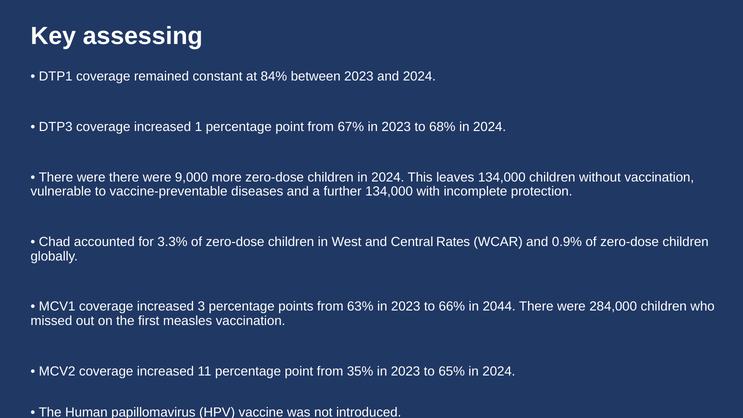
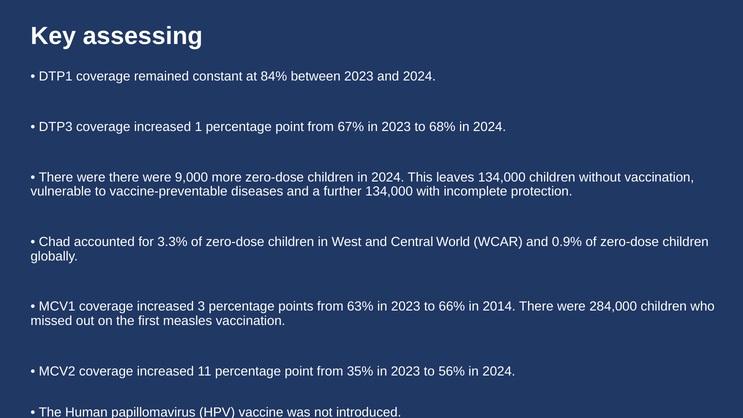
Rates: Rates -> World
2044: 2044 -> 2014
65%: 65% -> 56%
